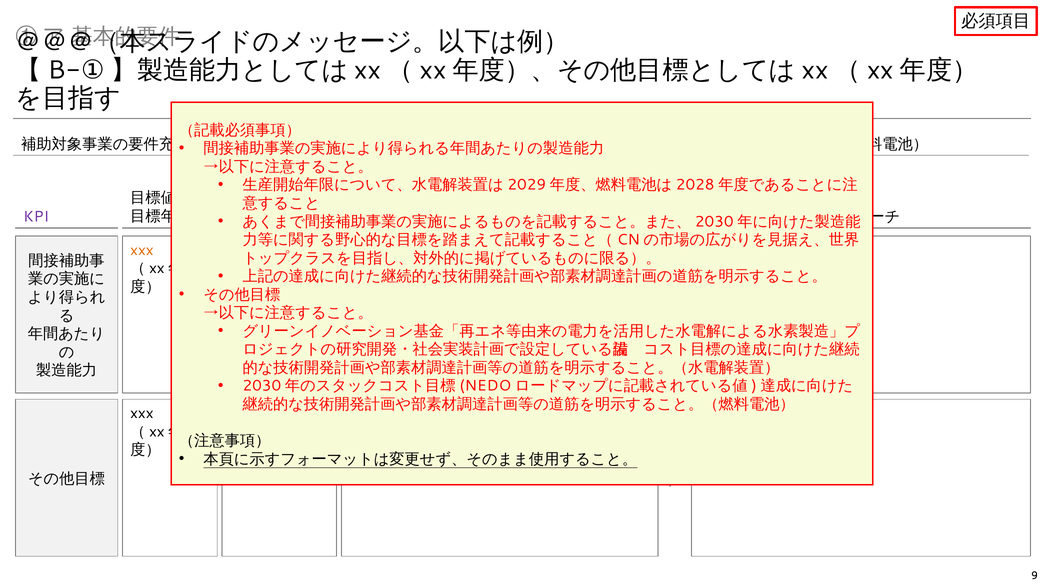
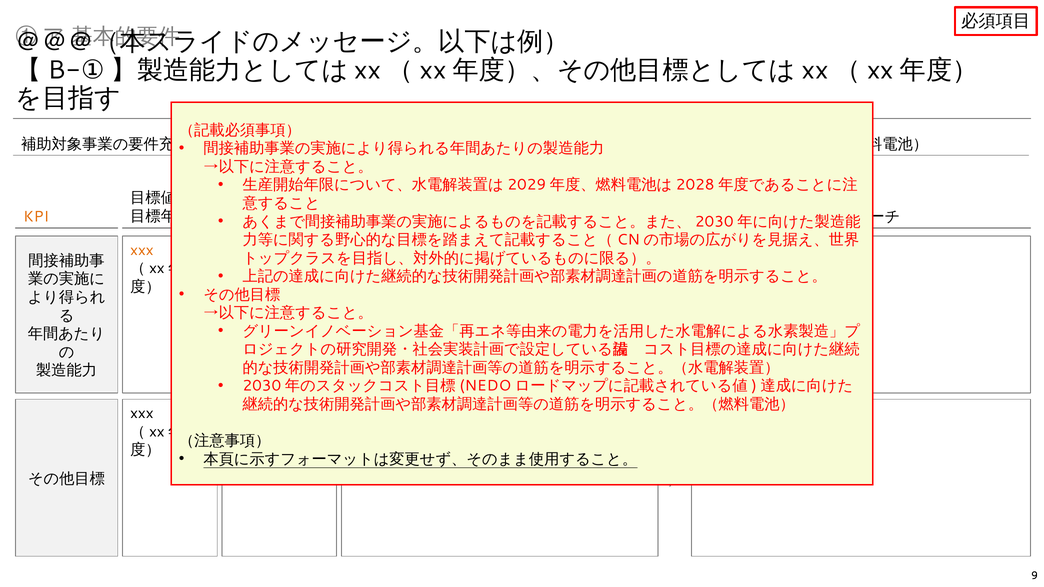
KPI colour: purple -> orange
